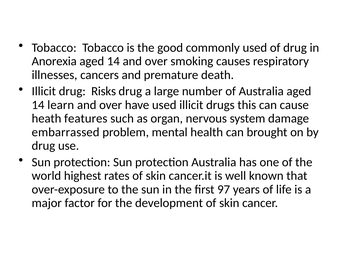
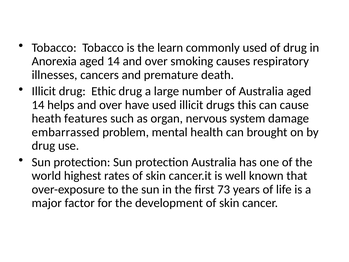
good: good -> learn
Risks: Risks -> Ethic
learn: learn -> helps
97: 97 -> 73
